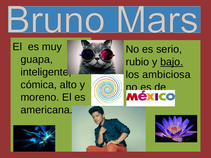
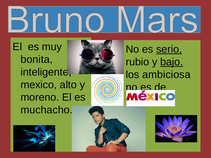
serio underline: none -> present
guapa: guapa -> bonita
cómica at (39, 85): cómica -> mexico
americana: americana -> muchacho
